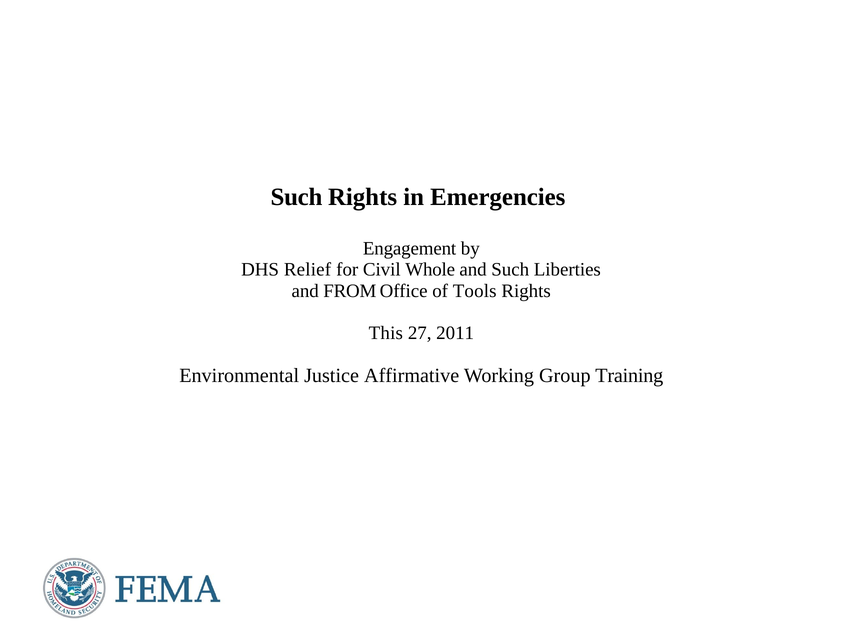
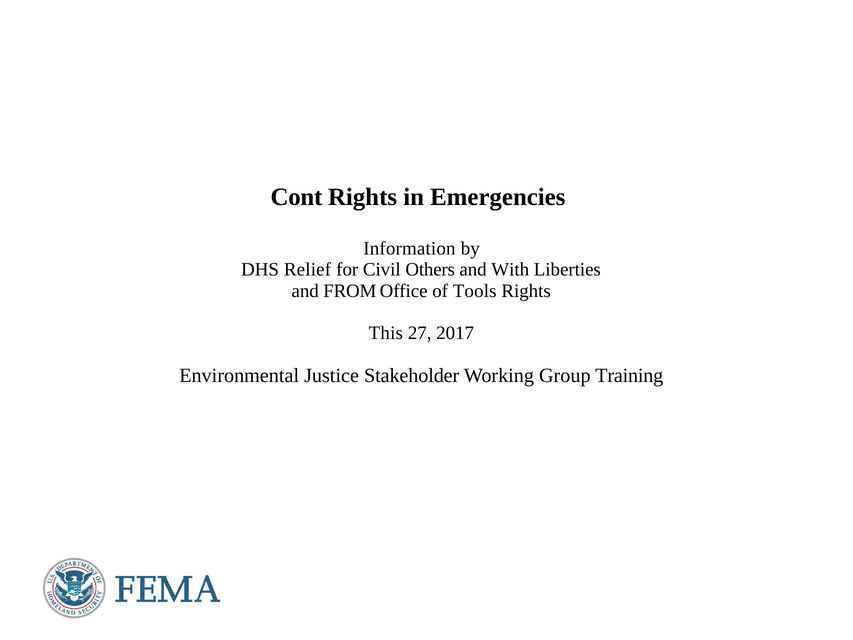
Such at (296, 197): Such -> Cont
Engagement: Engagement -> Information
Whole: Whole -> Others
and Such: Such -> With
2011: 2011 -> 2017
Affirmative: Affirmative -> Stakeholder
